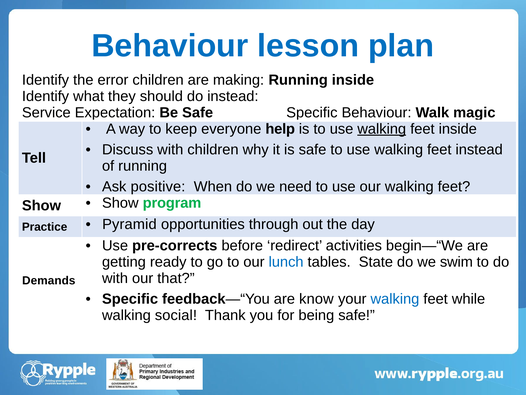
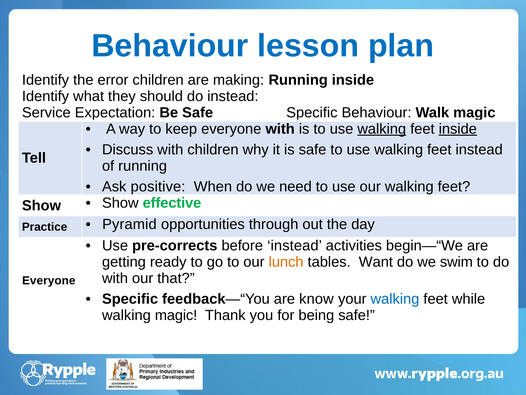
everyone help: help -> with
inside at (458, 129) underline: none -> present
program: program -> effective
before redirect: redirect -> instead
lunch colour: blue -> orange
State: State -> Want
Demands at (49, 280): Demands -> Everyone
walking social: social -> magic
